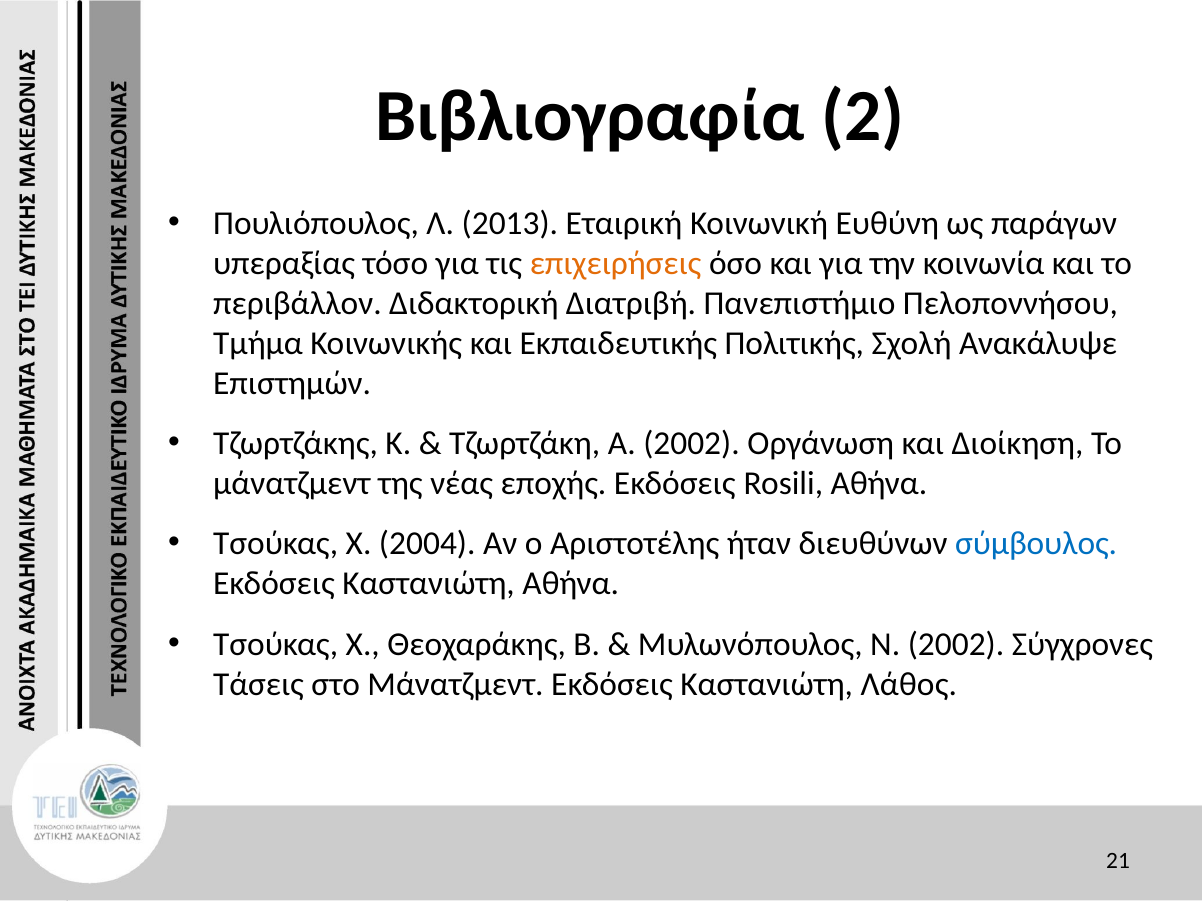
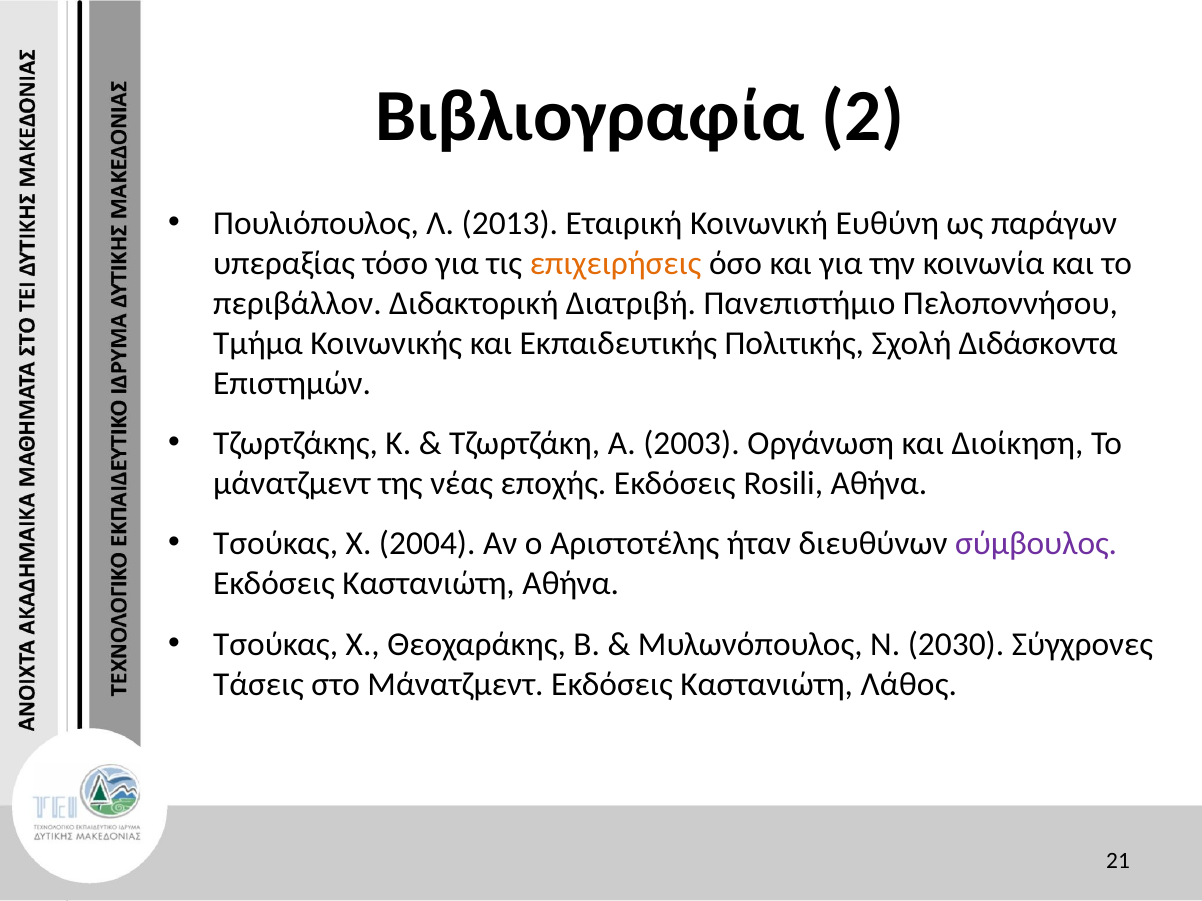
Ανακάλυψε: Ανακάλυψε -> Διδάσκοντα
Α 2002: 2002 -> 2003
σύμβουλος colour: blue -> purple
Ν 2002: 2002 -> 2030
